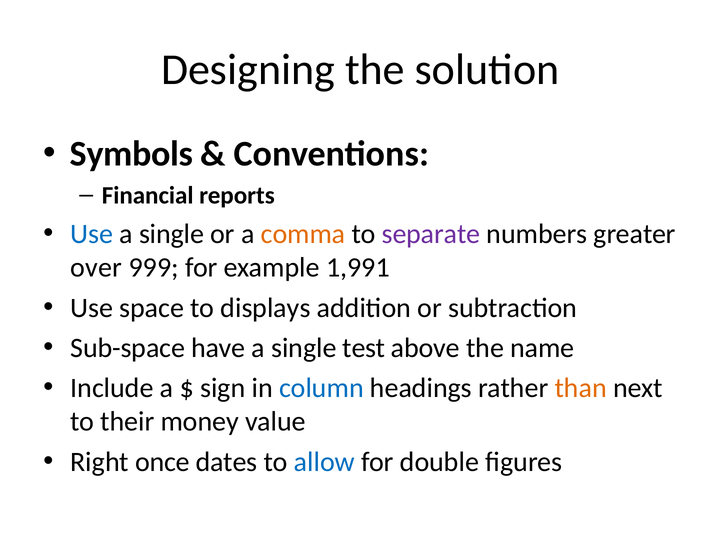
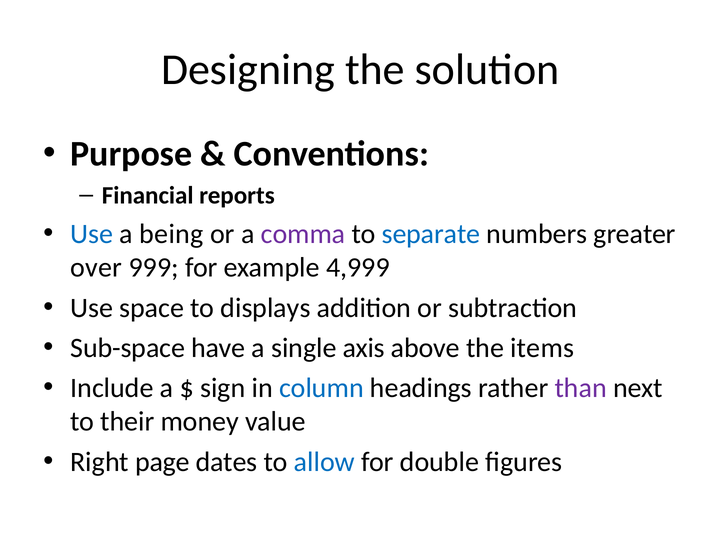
Symbols: Symbols -> Purpose
single at (172, 234): single -> being
comma colour: orange -> purple
separate colour: purple -> blue
1,991: 1,991 -> 4,999
test: test -> axis
name: name -> items
than colour: orange -> purple
once: once -> page
